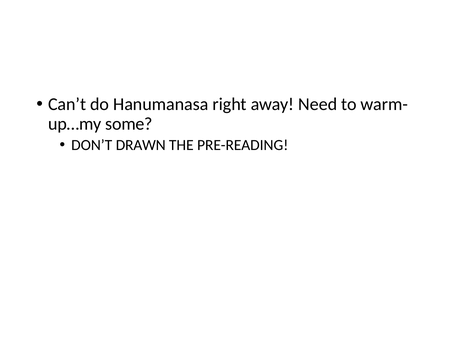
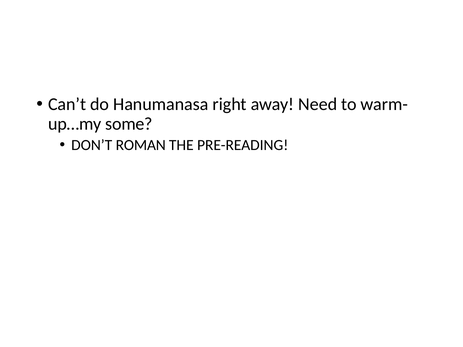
DRAWN: DRAWN -> ROMAN
